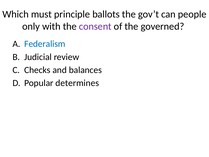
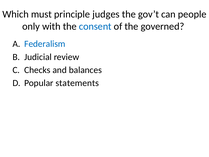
ballots: ballots -> judges
consent colour: purple -> blue
determines: determines -> statements
